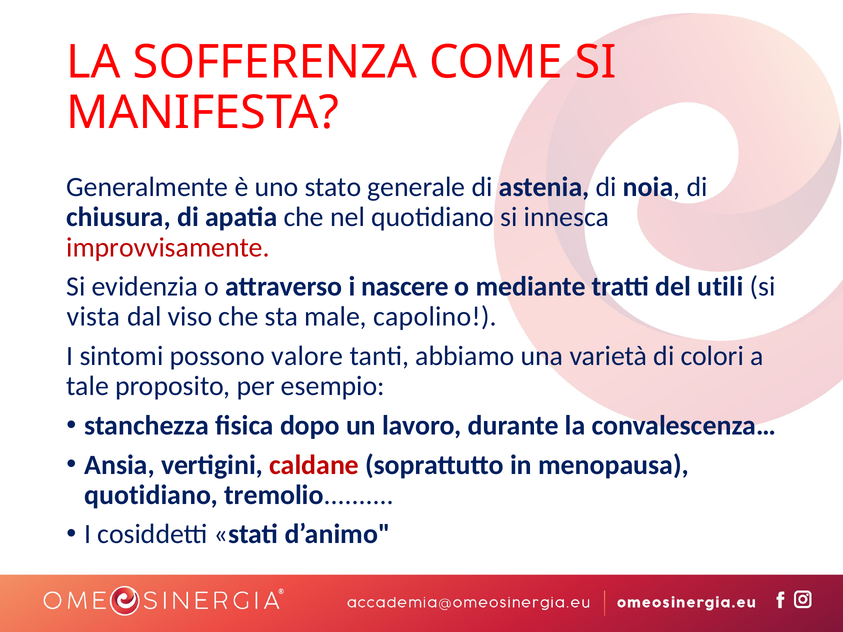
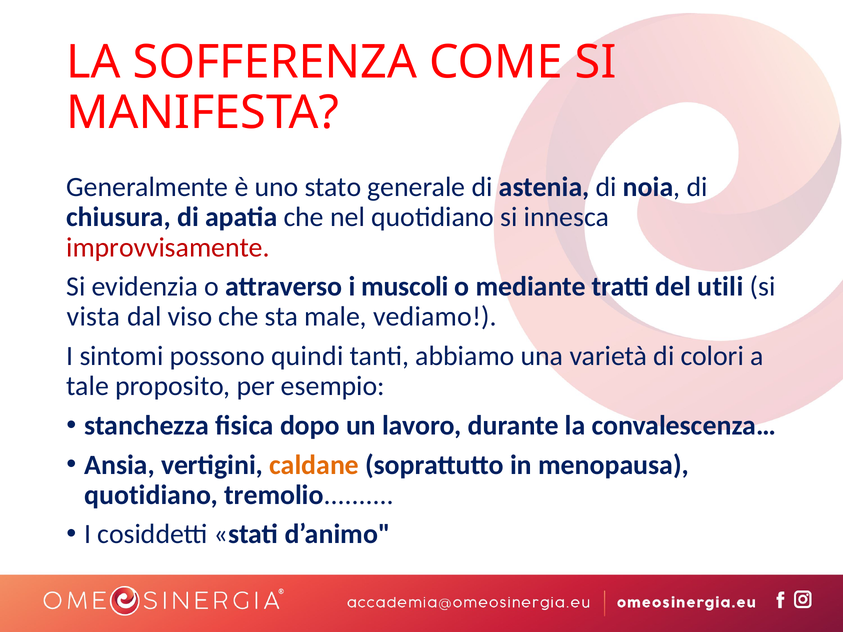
nascere: nascere -> muscoli
capolino: capolino -> vediamo
valore: valore -> quindi
caldane colour: red -> orange
